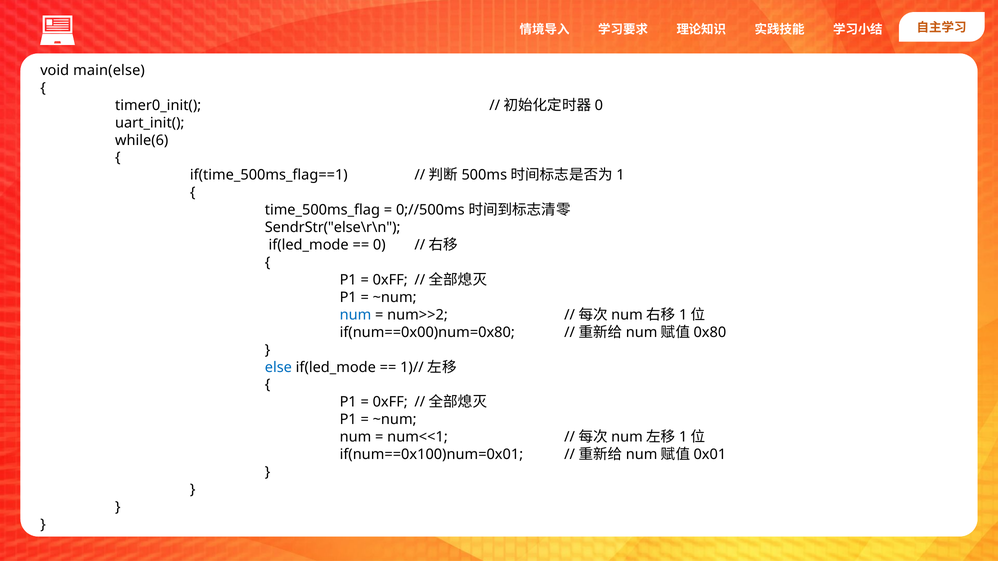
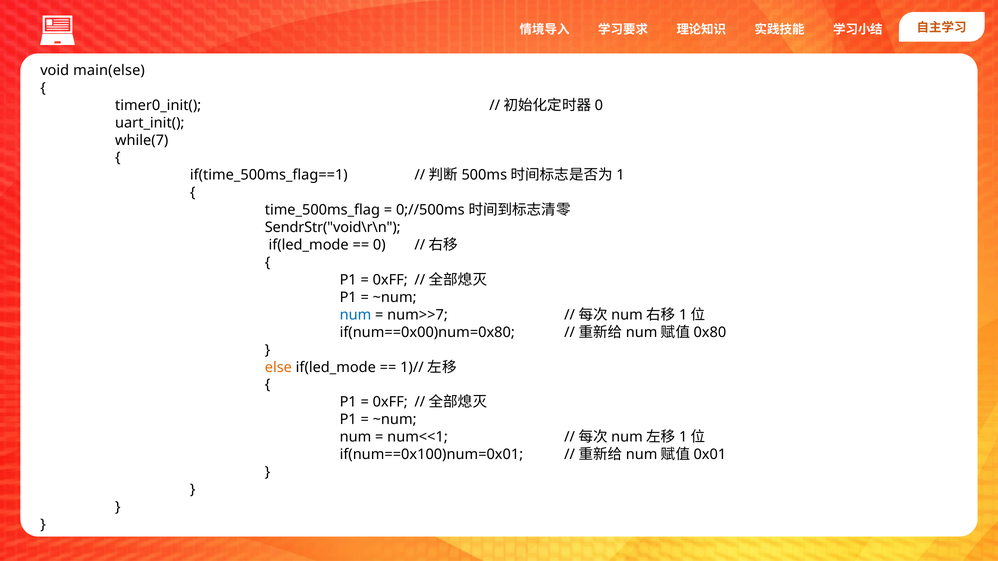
while(6: while(6 -> while(7
SendrStr("else\r\n: SendrStr("else\r\n -> SendrStr("void\r\n
num>>2: num>>2 -> num>>7
else colour: blue -> orange
